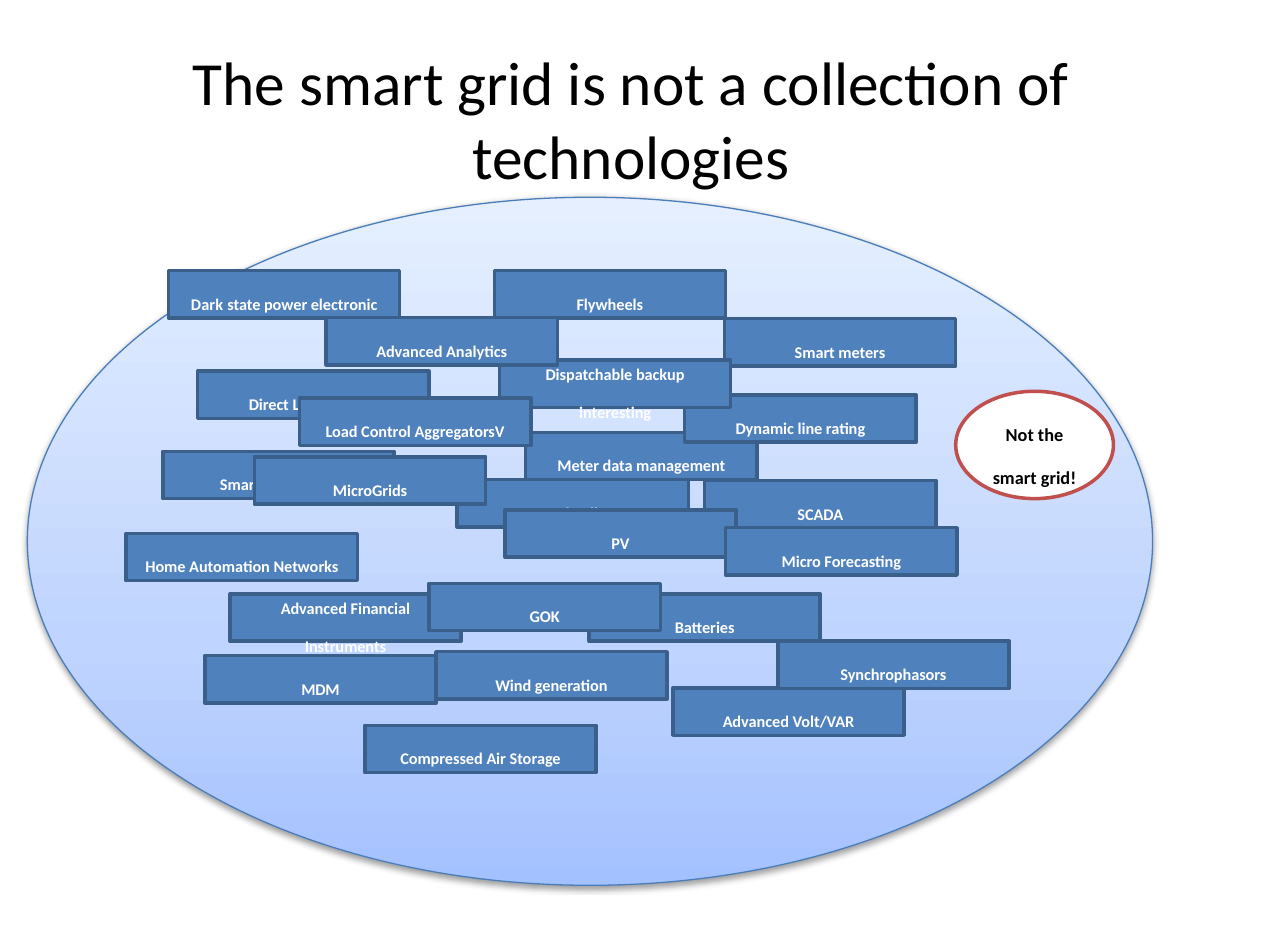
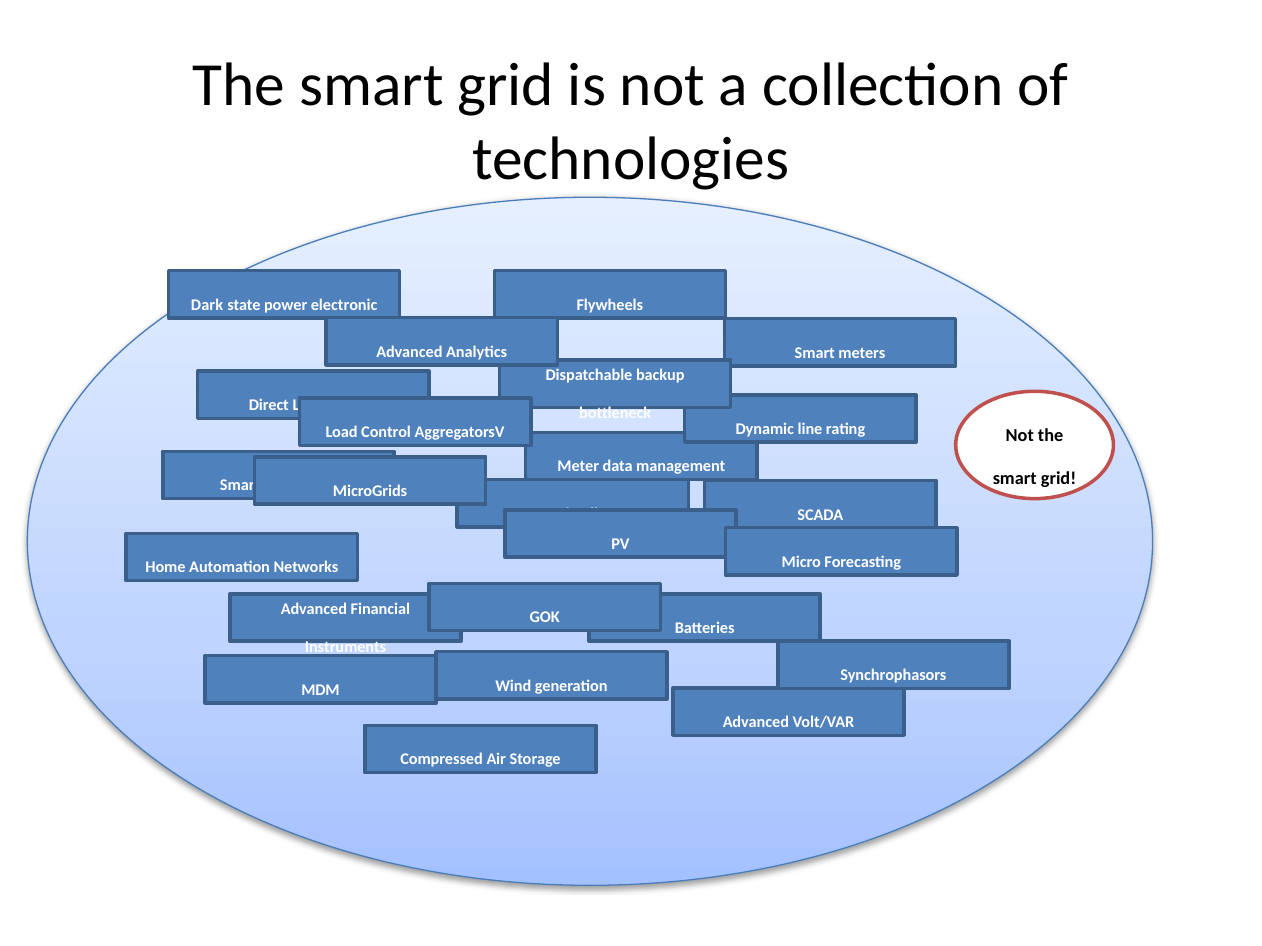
interesting: interesting -> bottleneck
